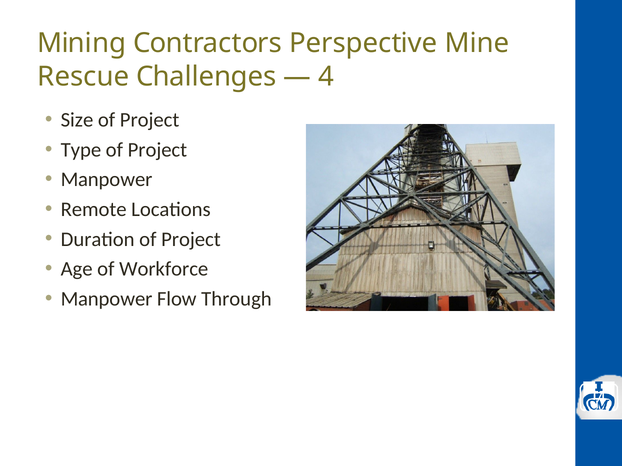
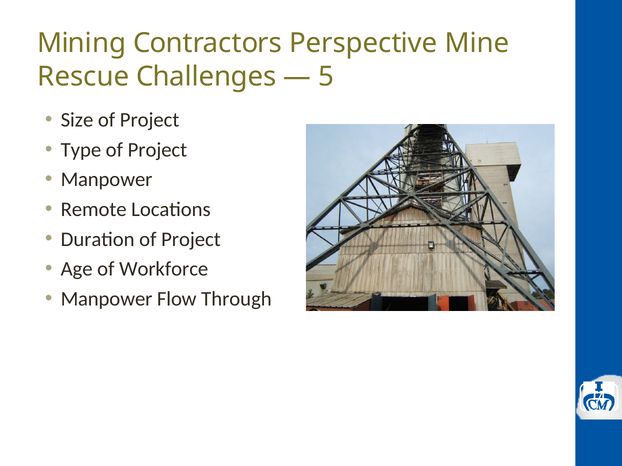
4: 4 -> 5
